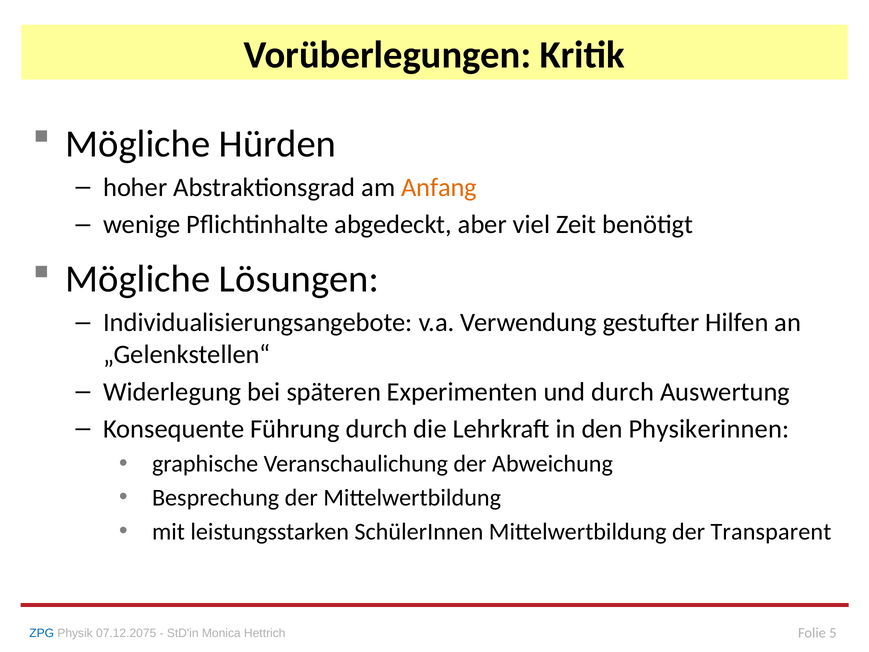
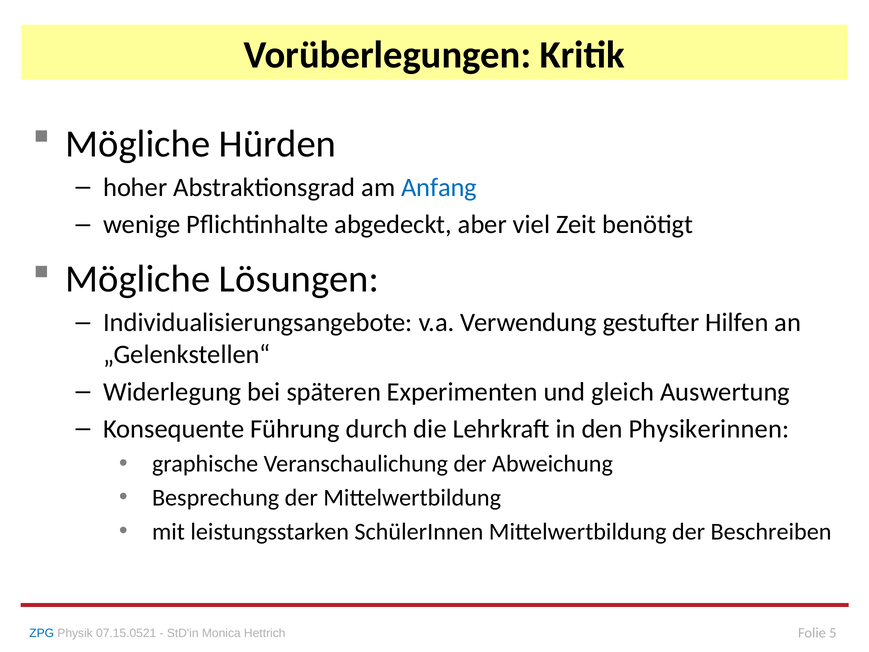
Anfang colour: orange -> blue
und durch: durch -> gleich
Transparent: Transparent -> Beschreiben
07.12.2075: 07.12.2075 -> 07.15.0521
